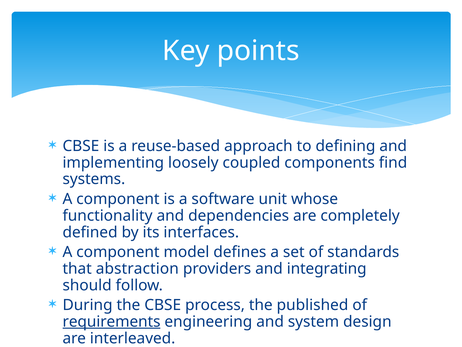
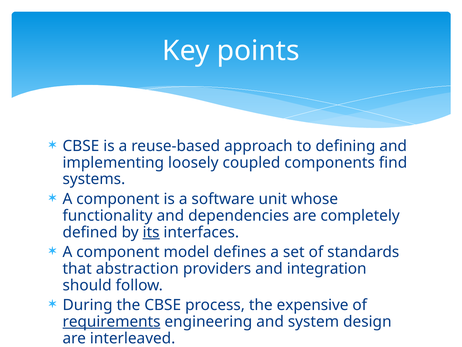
its underline: none -> present
integrating: integrating -> integration
published: published -> expensive
